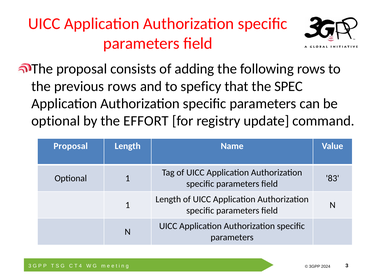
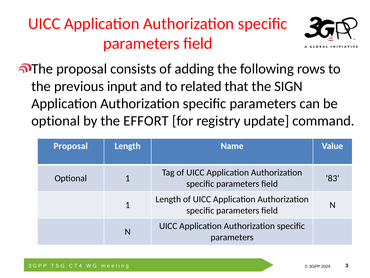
previous rows: rows -> input
speficy: speficy -> related
SPEC: SPEC -> SIGN
